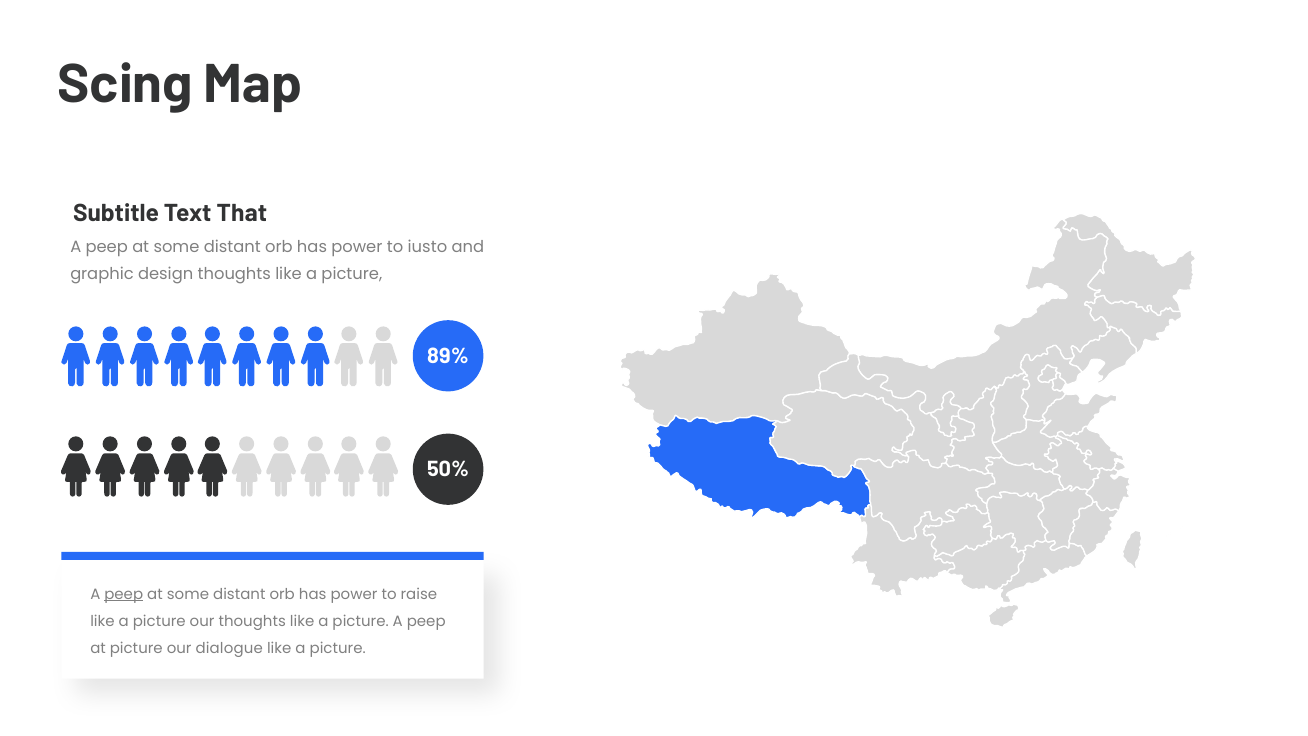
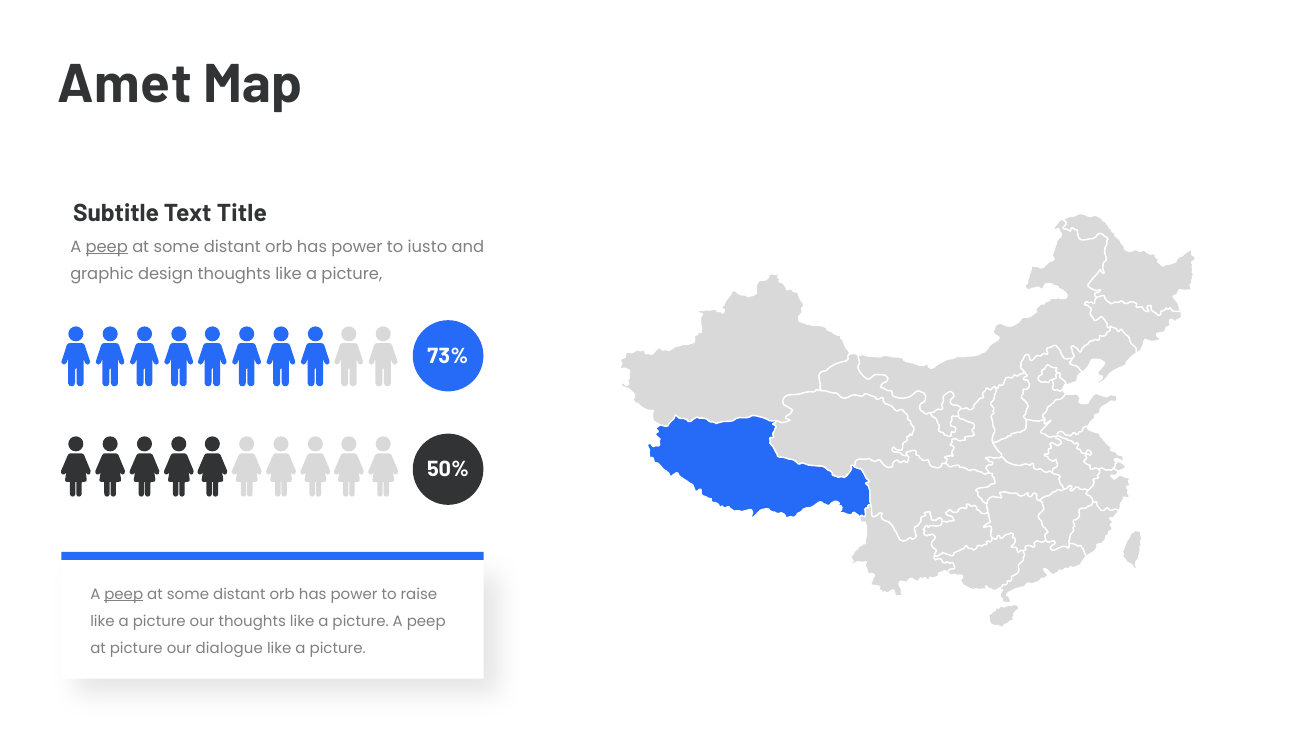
Scing: Scing -> Amet
That: That -> Title
peep at (107, 247) underline: none -> present
89%: 89% -> 73%
